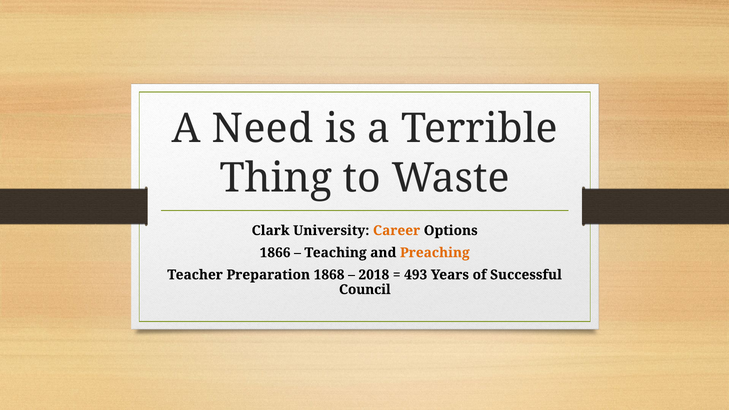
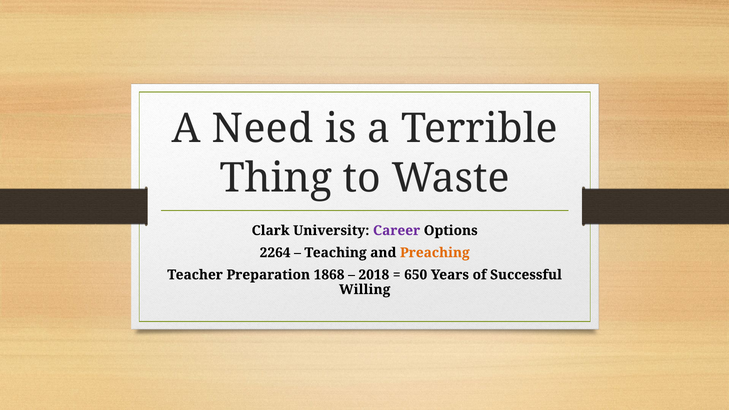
Career colour: orange -> purple
1866: 1866 -> 2264
493: 493 -> 650
Council: Council -> Willing
